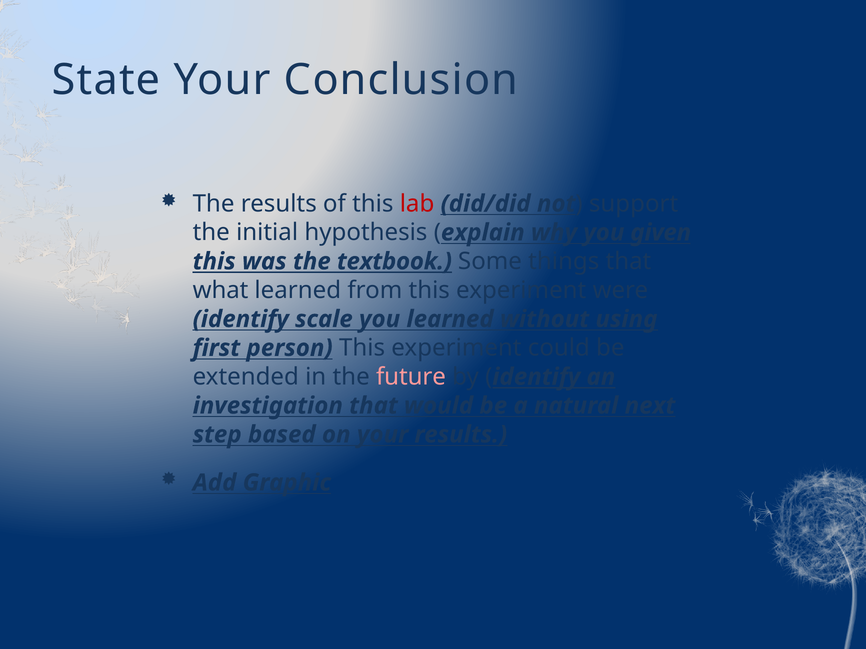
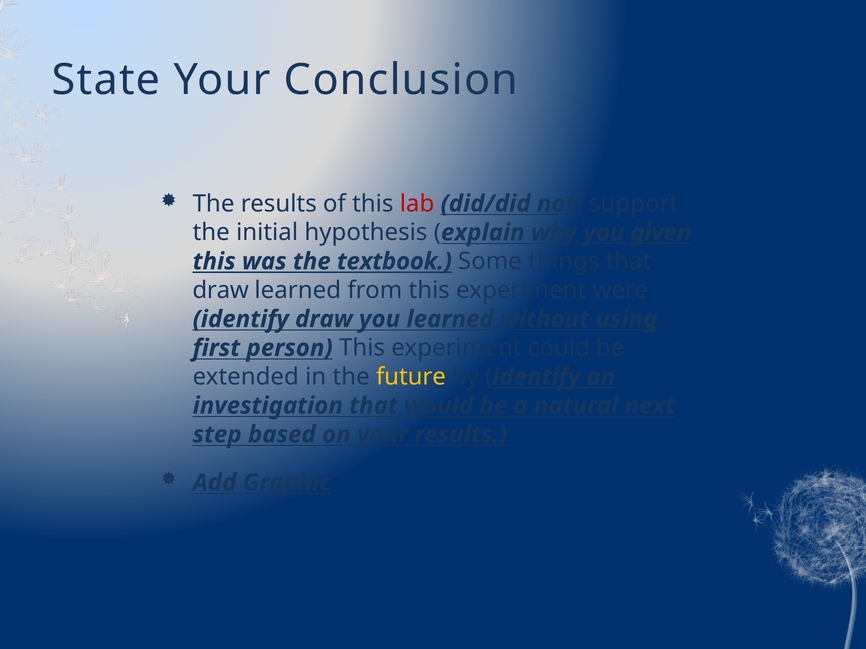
what at (221, 290): what -> draw
identify scale: scale -> draw
future colour: pink -> yellow
